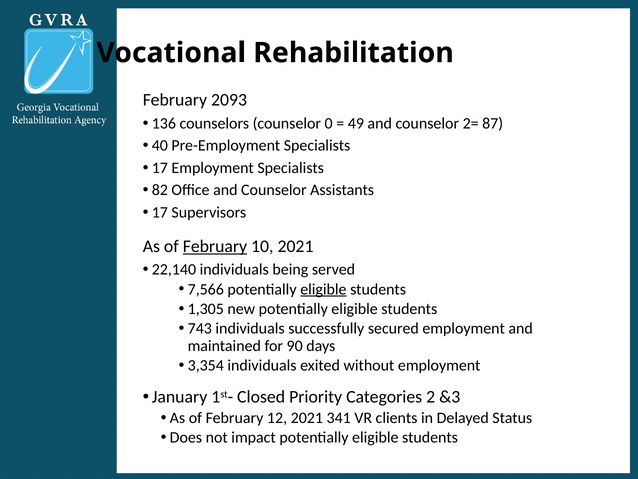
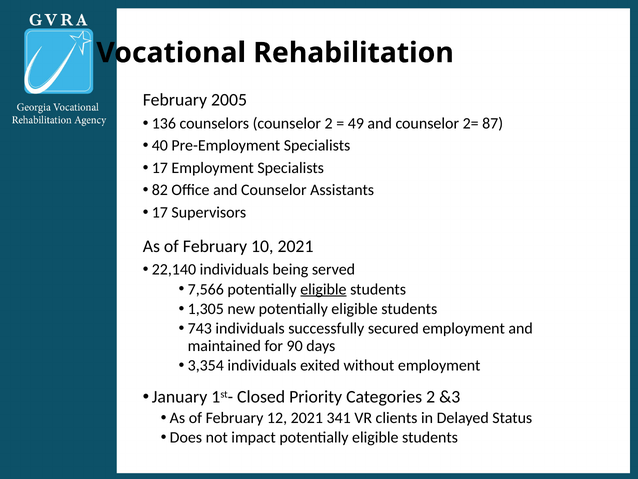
2093: 2093 -> 2005
counselor 0: 0 -> 2
February at (215, 246) underline: present -> none
